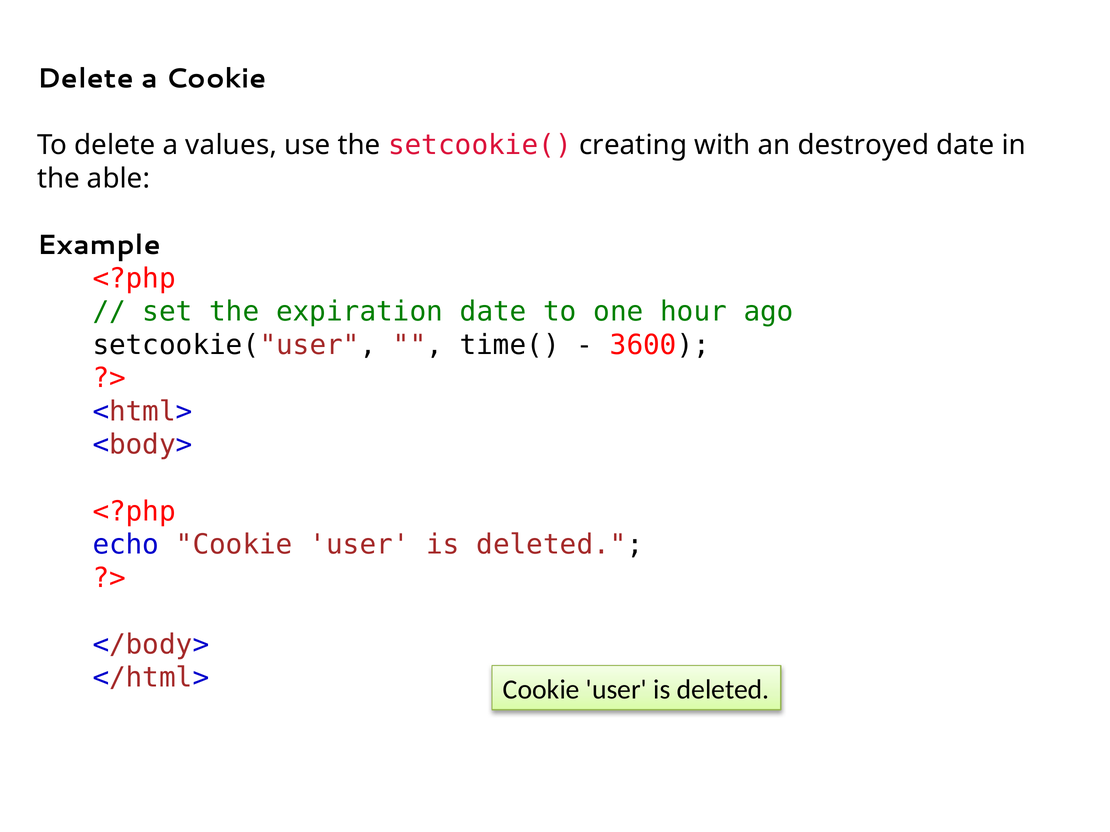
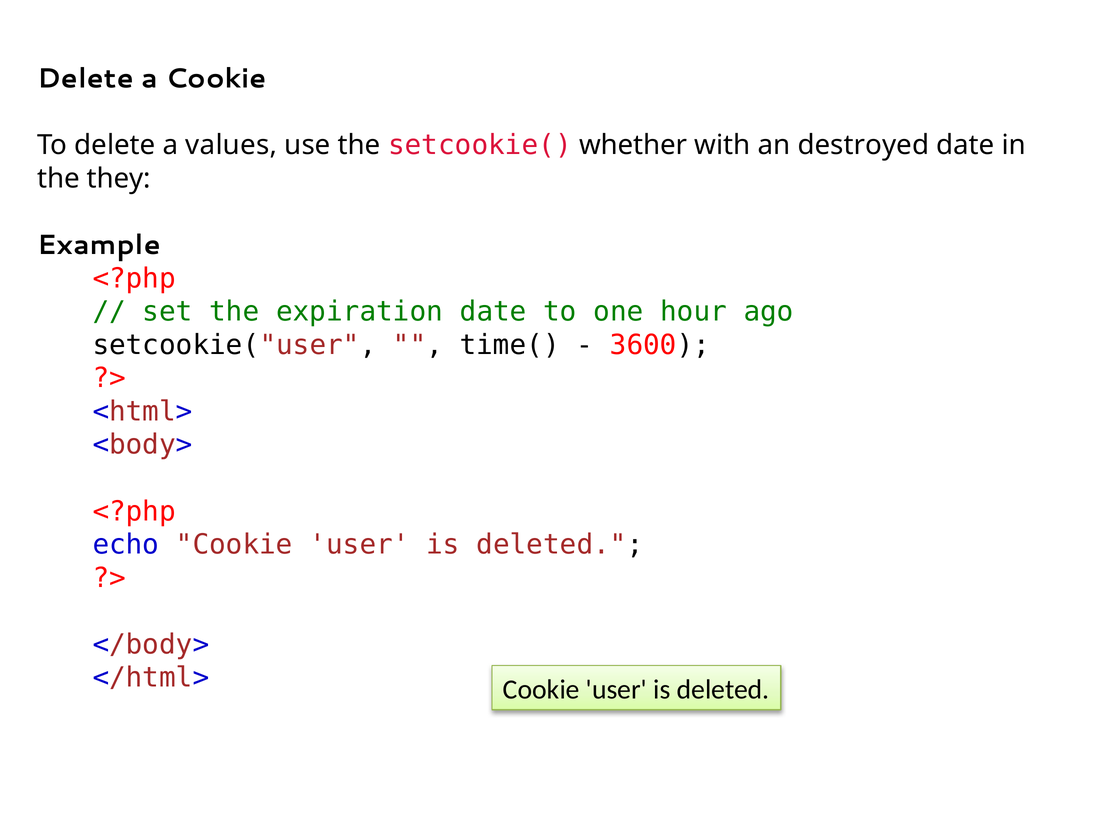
creating: creating -> whether
able: able -> they
